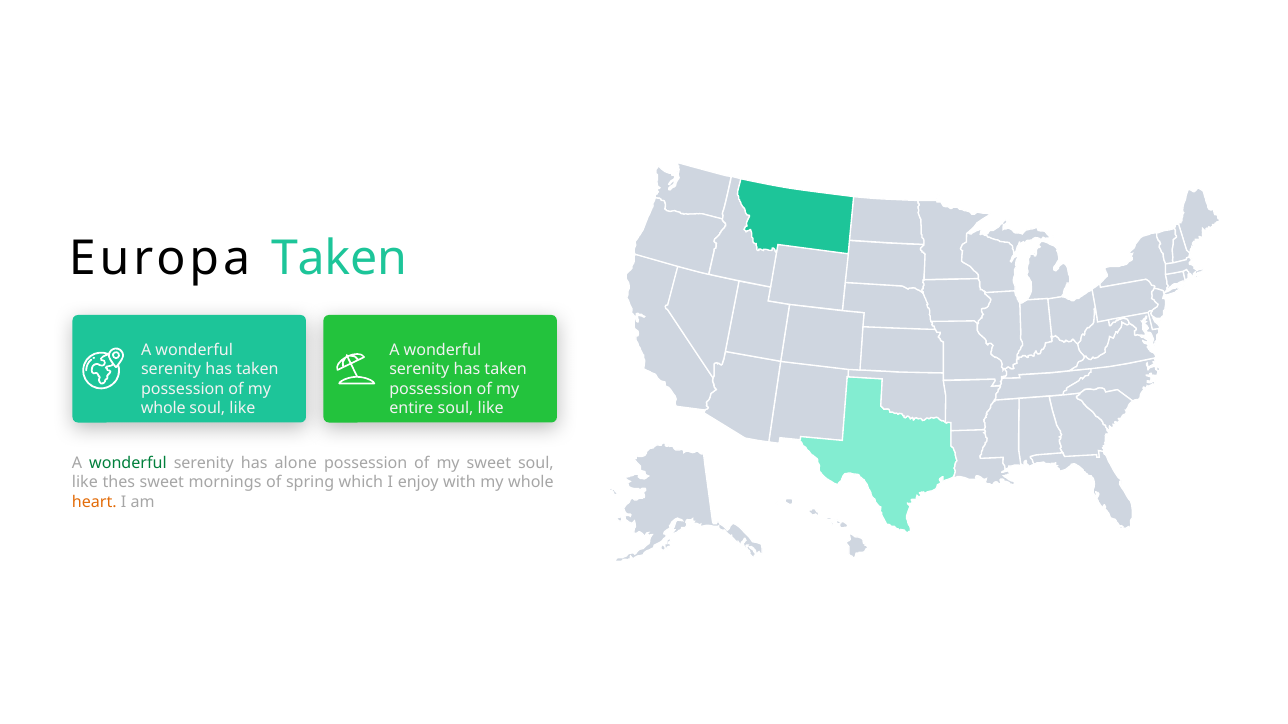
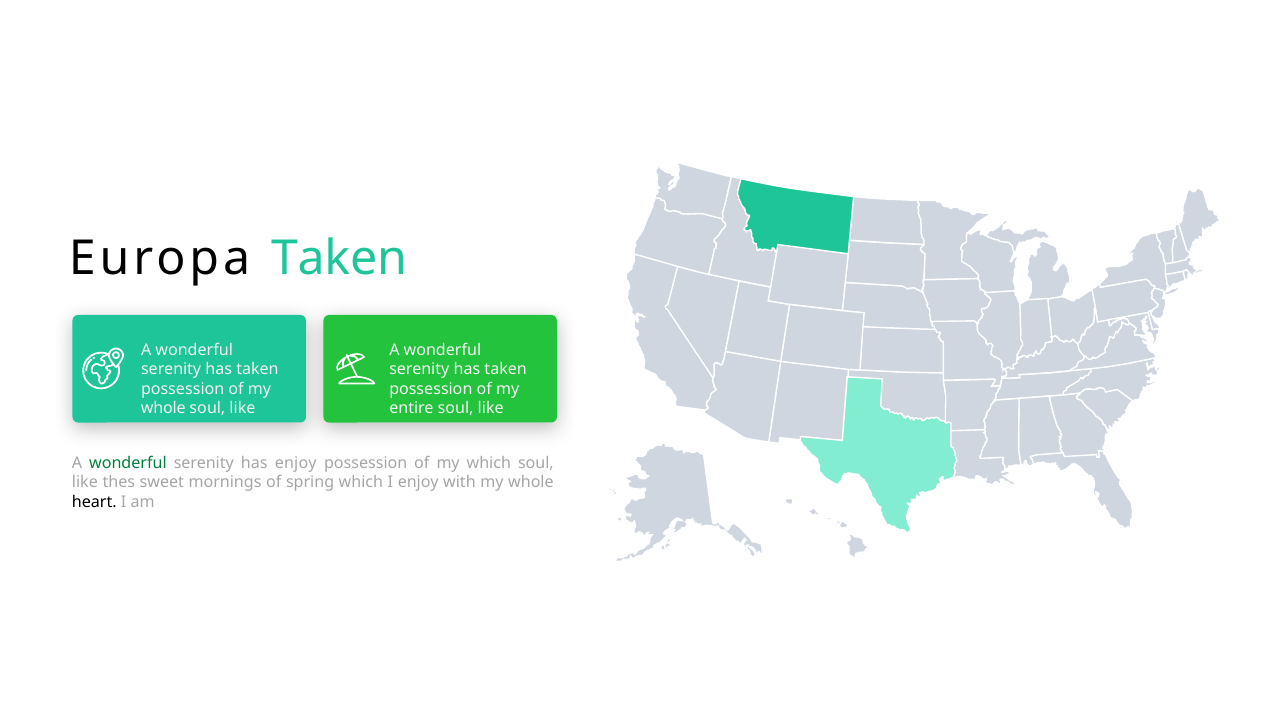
has alone: alone -> enjoy
my sweet: sweet -> which
heart colour: orange -> black
